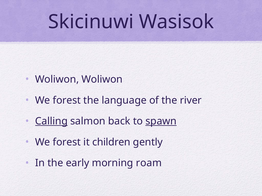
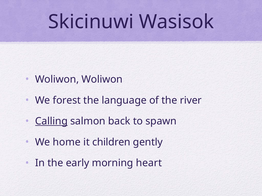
spawn underline: present -> none
forest at (67, 142): forest -> home
roam: roam -> heart
